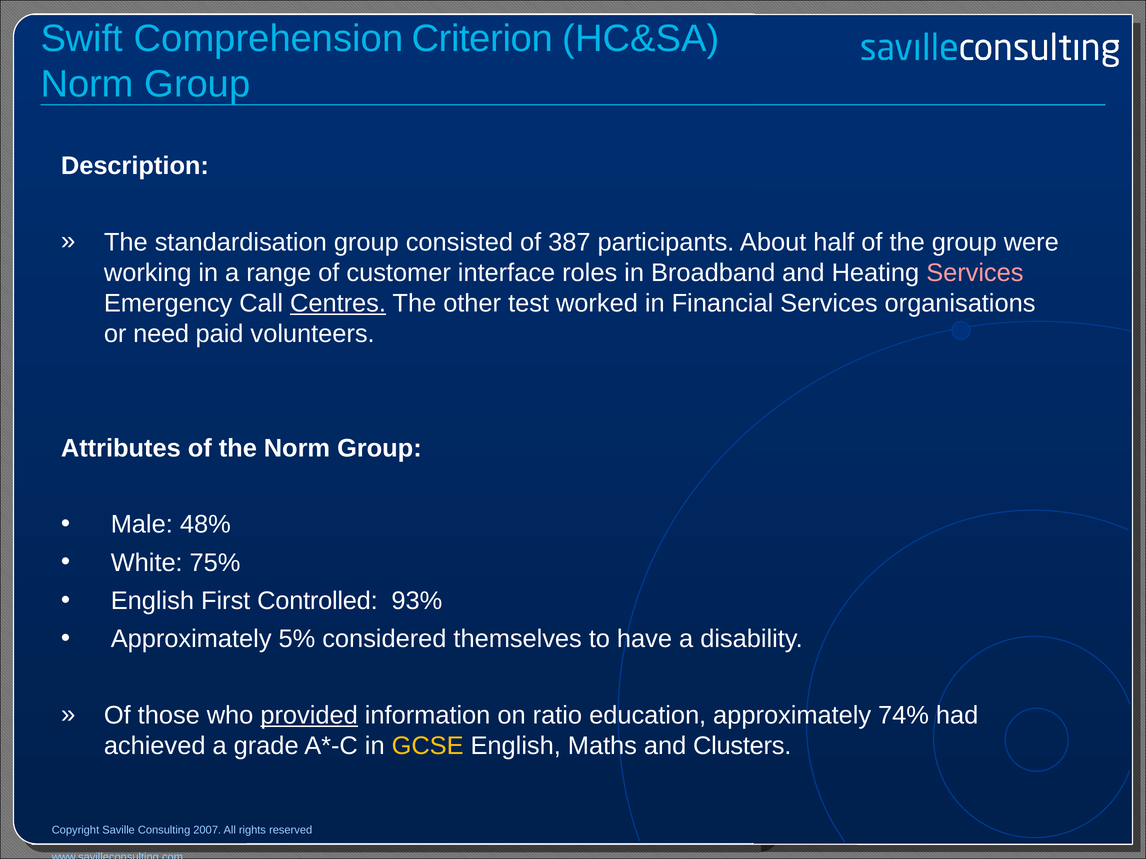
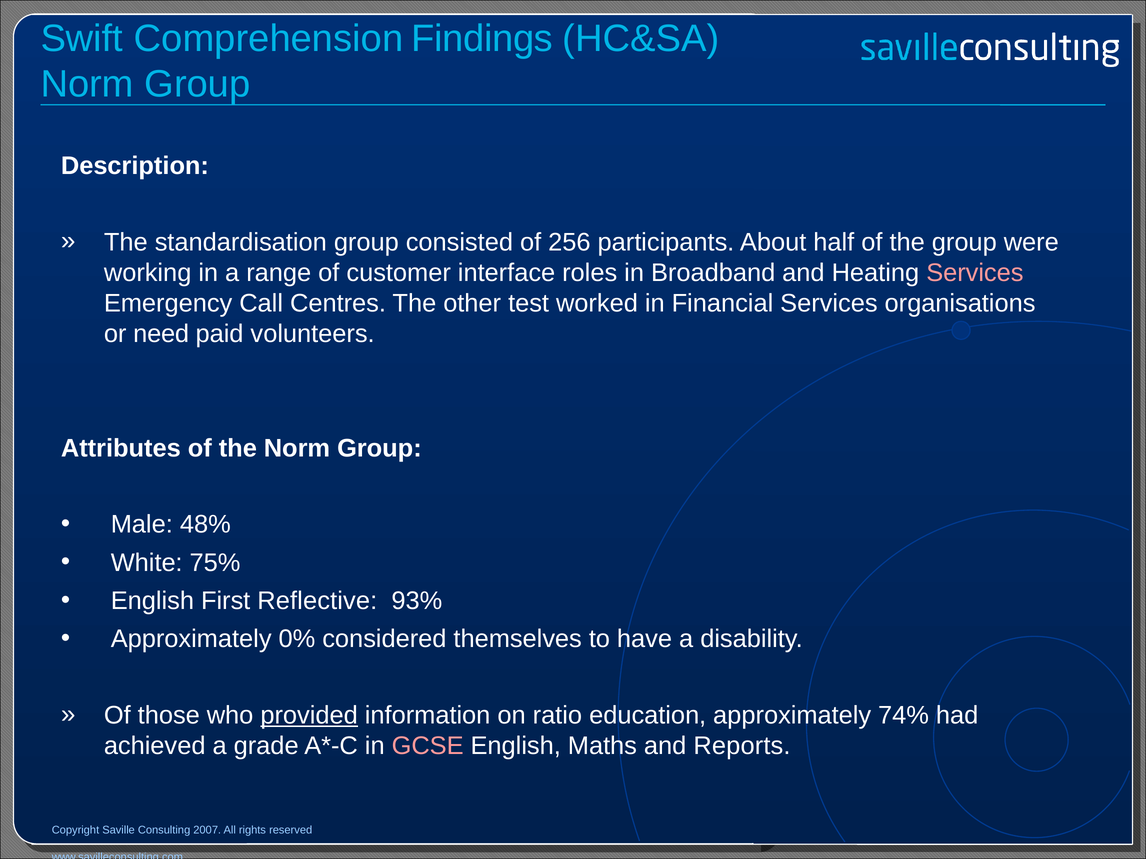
Criterion: Criterion -> Findings
387: 387 -> 256
Centres underline: present -> none
Controlled: Controlled -> Reflective
5%: 5% -> 0%
GCSE colour: yellow -> pink
Clusters: Clusters -> Reports
